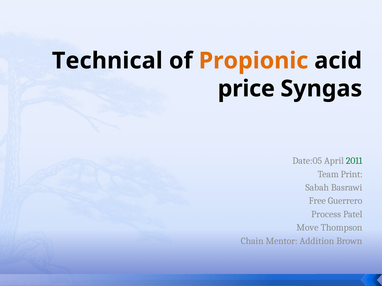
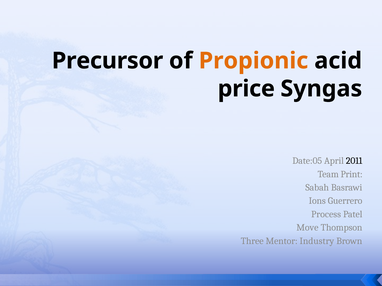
Technical: Technical -> Precursor
2011 colour: green -> black
Free: Free -> Ions
Chain: Chain -> Three
Addition: Addition -> Industry
